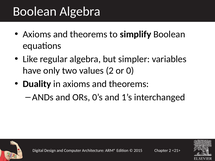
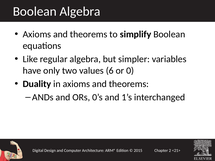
values 2: 2 -> 6
